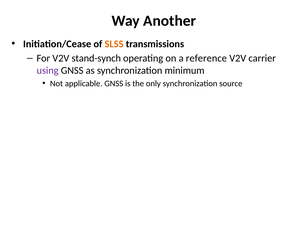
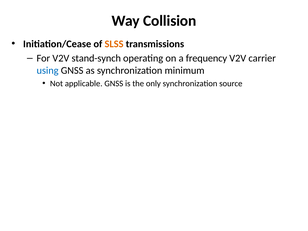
Another: Another -> Collision
reference: reference -> frequency
using colour: purple -> blue
